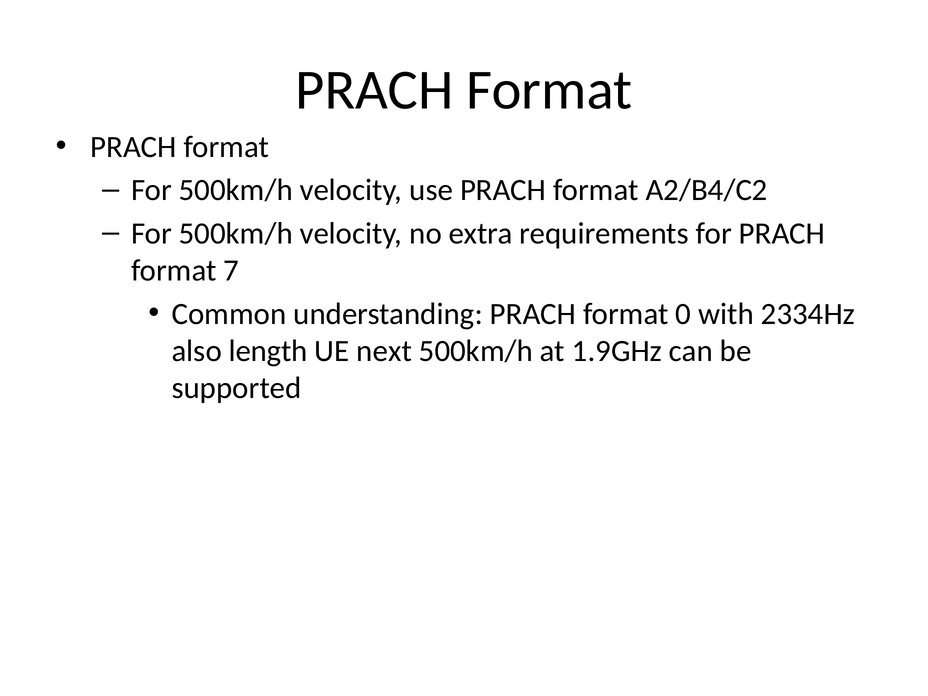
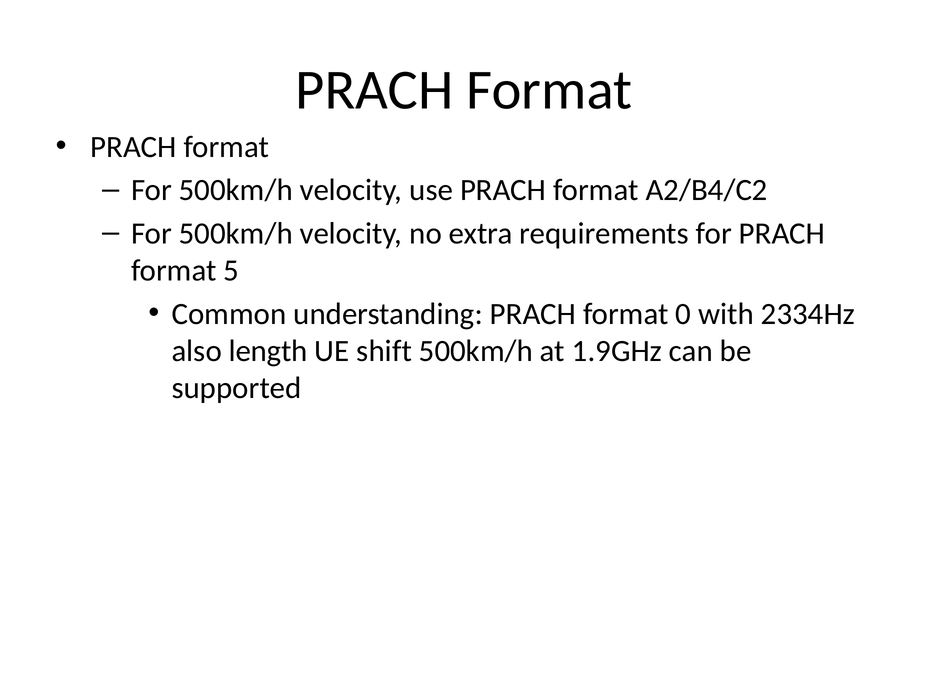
7: 7 -> 5
next: next -> shift
